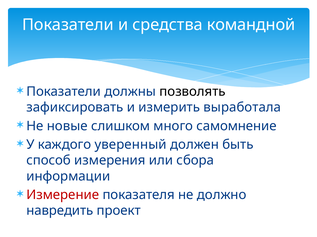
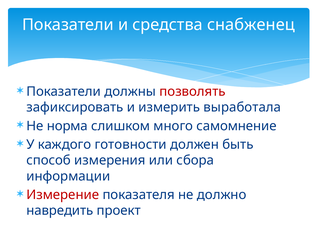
командной: командной -> снабженец
позволять colour: black -> red
новые: новые -> норма
уверенный: уверенный -> готовности
